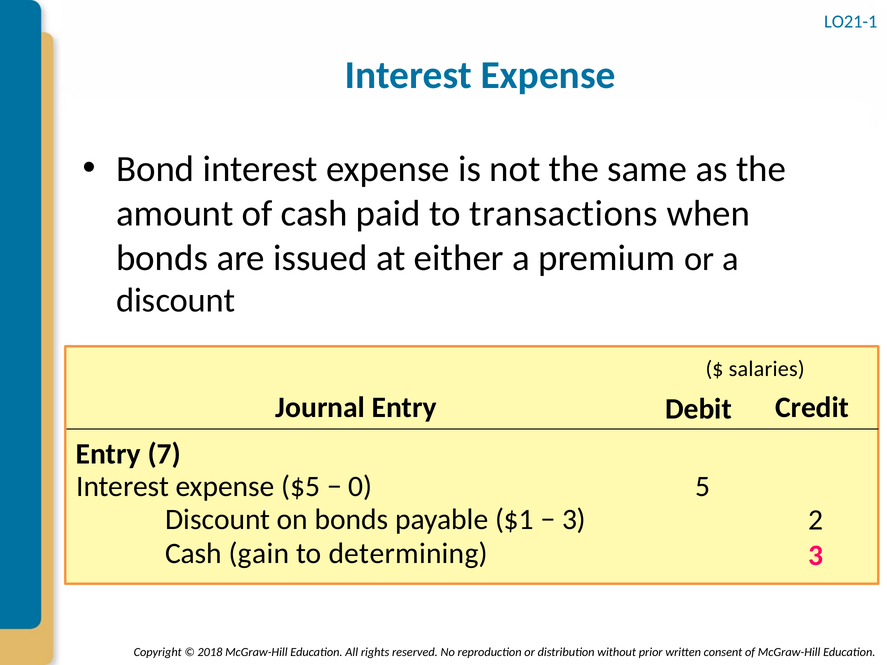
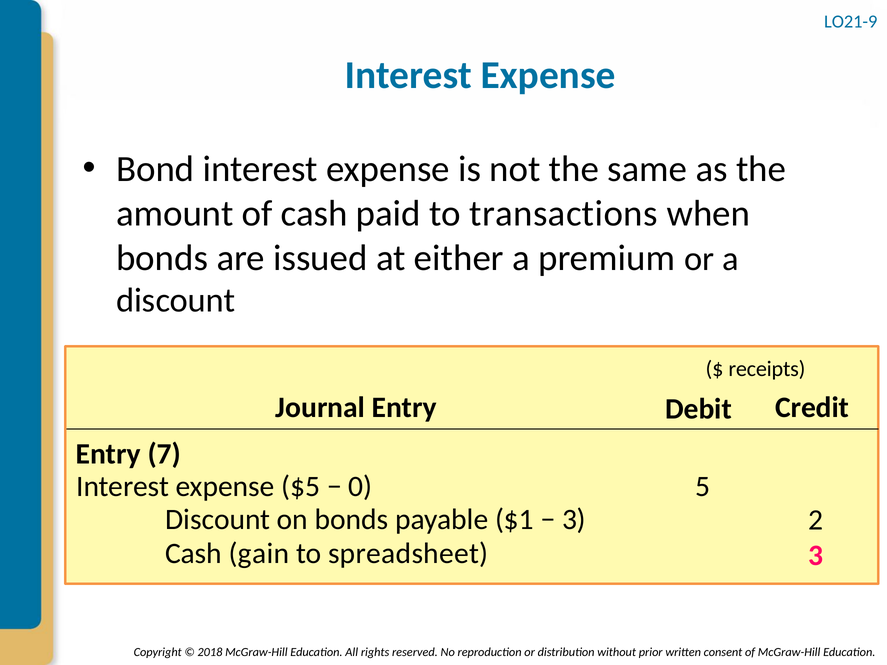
LO21-1: LO21-1 -> LO21-9
salaries: salaries -> receipts
determining: determining -> spreadsheet
